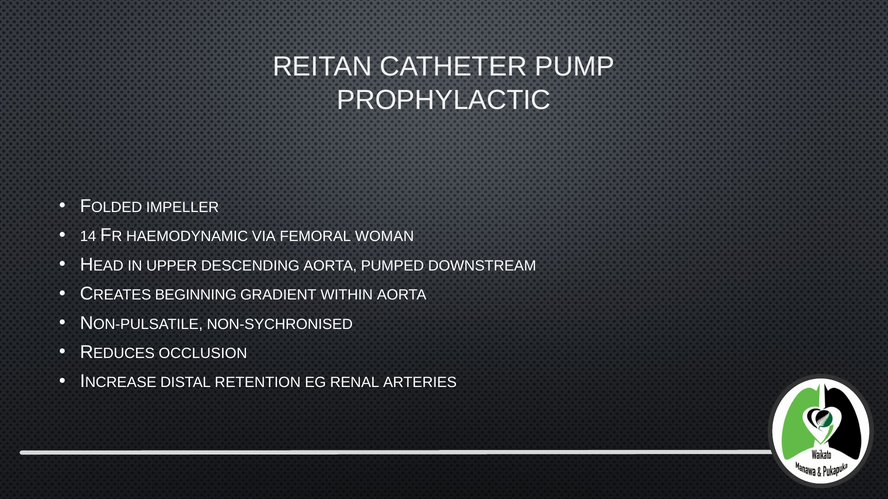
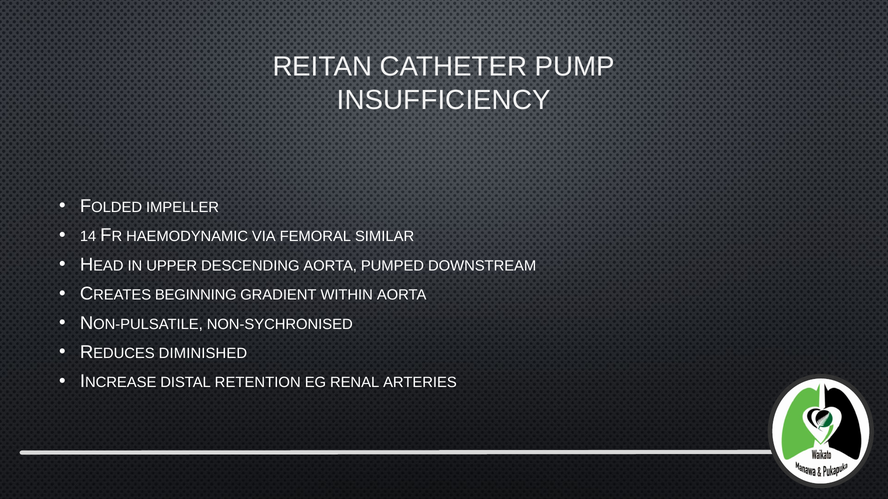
PROPHYLACTIC: PROPHYLACTIC -> INSUFFICIENCY
WOMAN: WOMAN -> SIMILAR
OCCLUSION: OCCLUSION -> DIMINISHED
